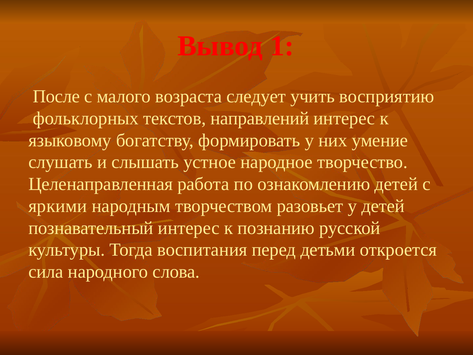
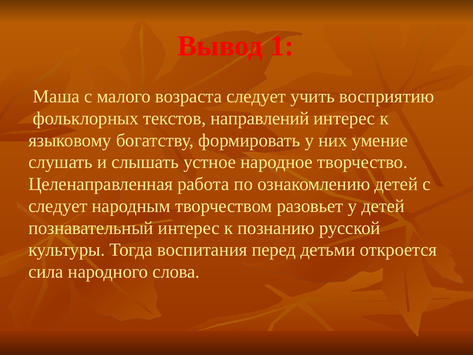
После: После -> Маша
яркими at (58, 206): яркими -> следует
